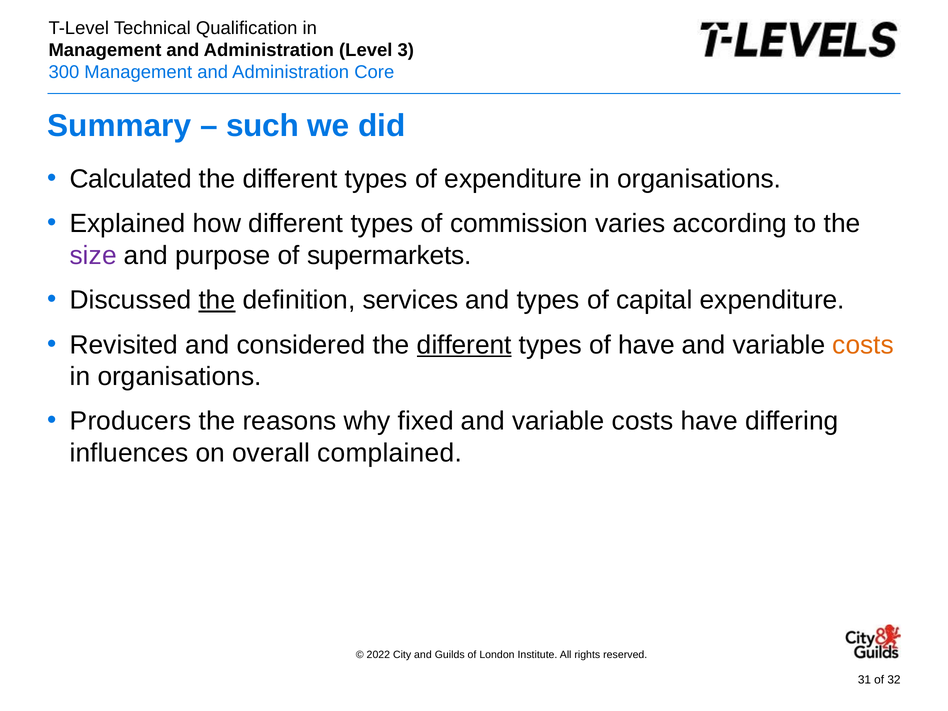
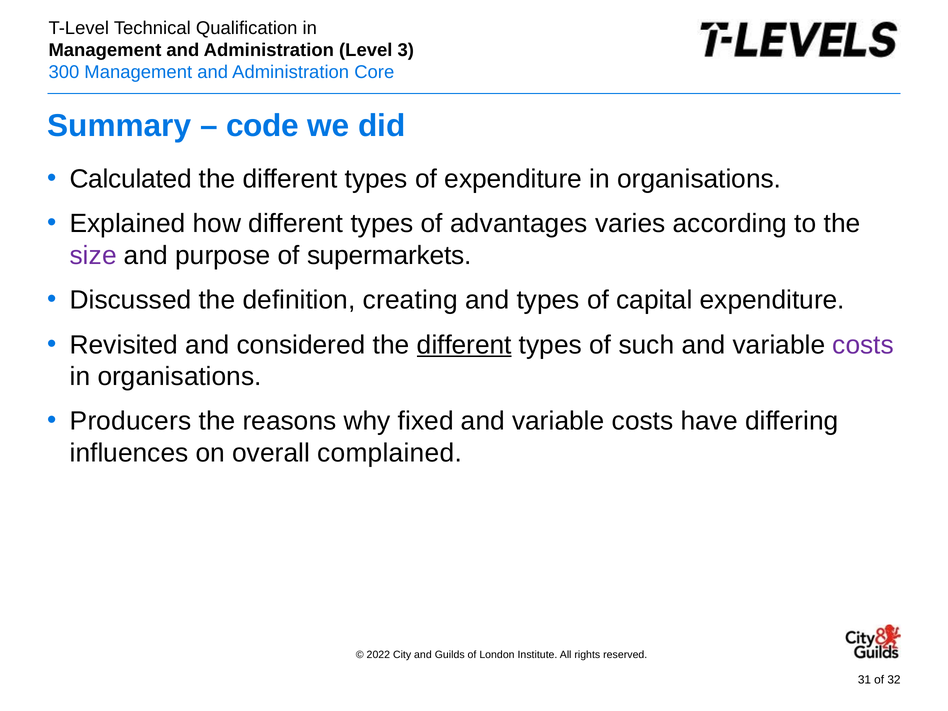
such: such -> code
commission: commission -> advantages
the at (217, 300) underline: present -> none
services: services -> creating
of have: have -> such
costs at (863, 345) colour: orange -> purple
